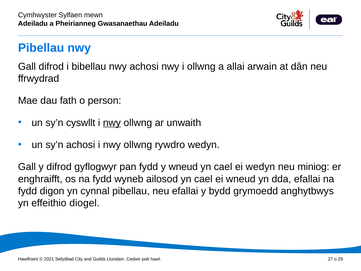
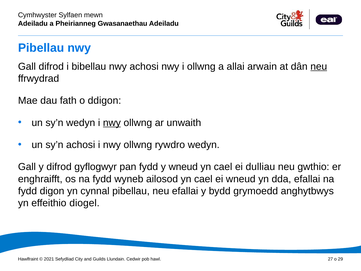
neu at (319, 66) underline: none -> present
person: person -> ddigon
sy’n cyswllt: cyswllt -> wedyn
ei wedyn: wedyn -> dulliau
miniog: miniog -> gwthio
